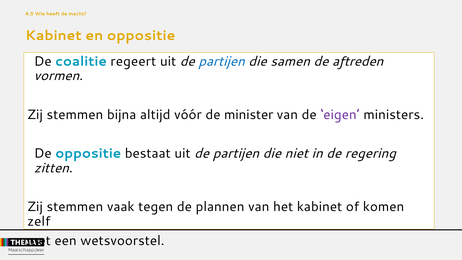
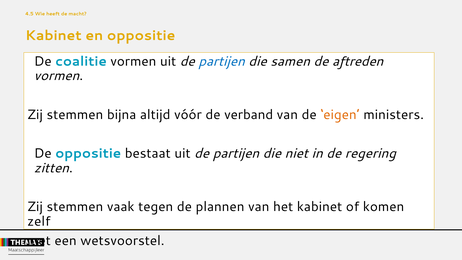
coalitie regeert: regeert -> vormen
minister: minister -> verband
eigen colour: purple -> orange
